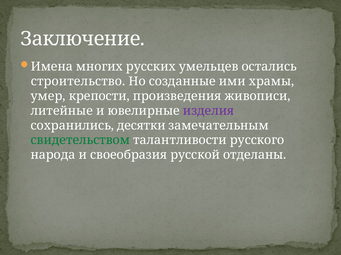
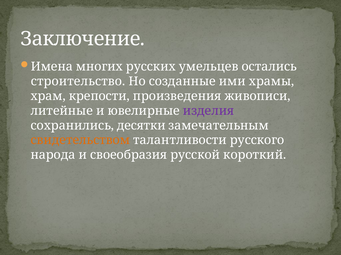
умер: умер -> храм
свидетельством colour: green -> orange
отделаны: отделаны -> короткий
